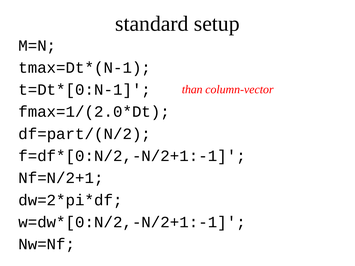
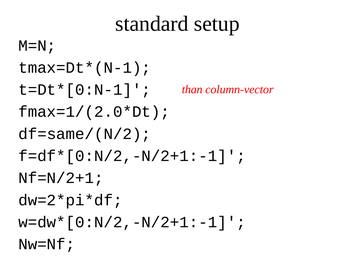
df=part/(N/2: df=part/(N/2 -> df=same/(N/2
